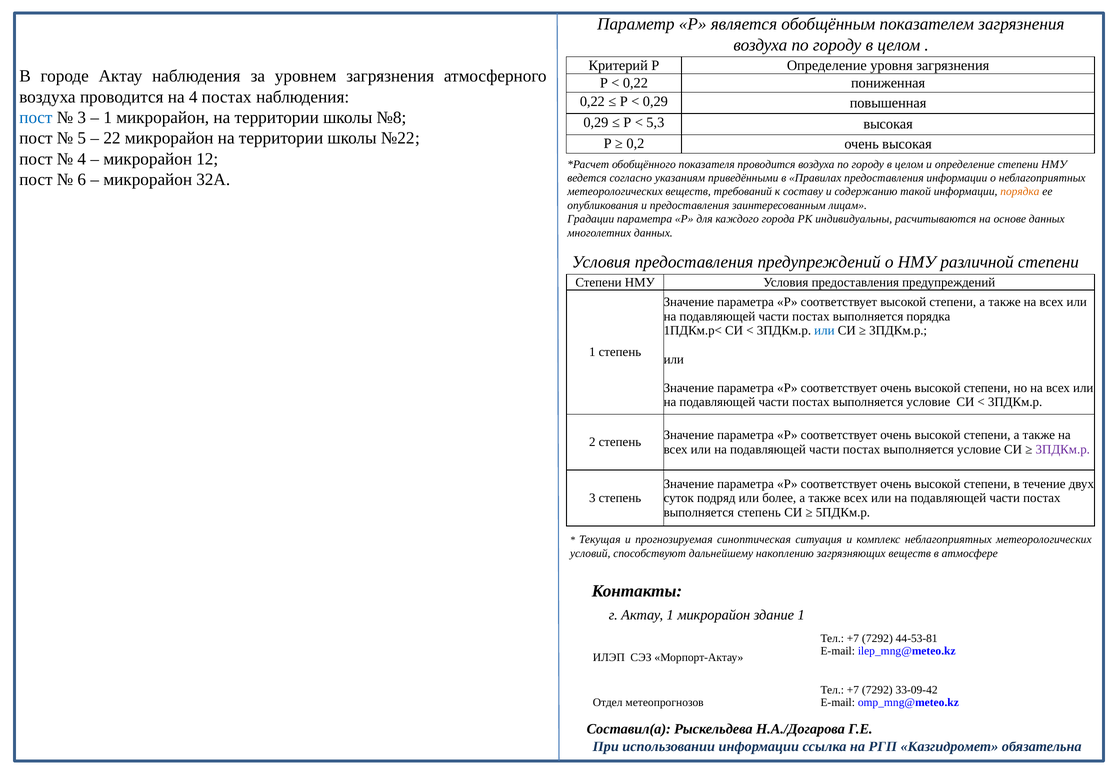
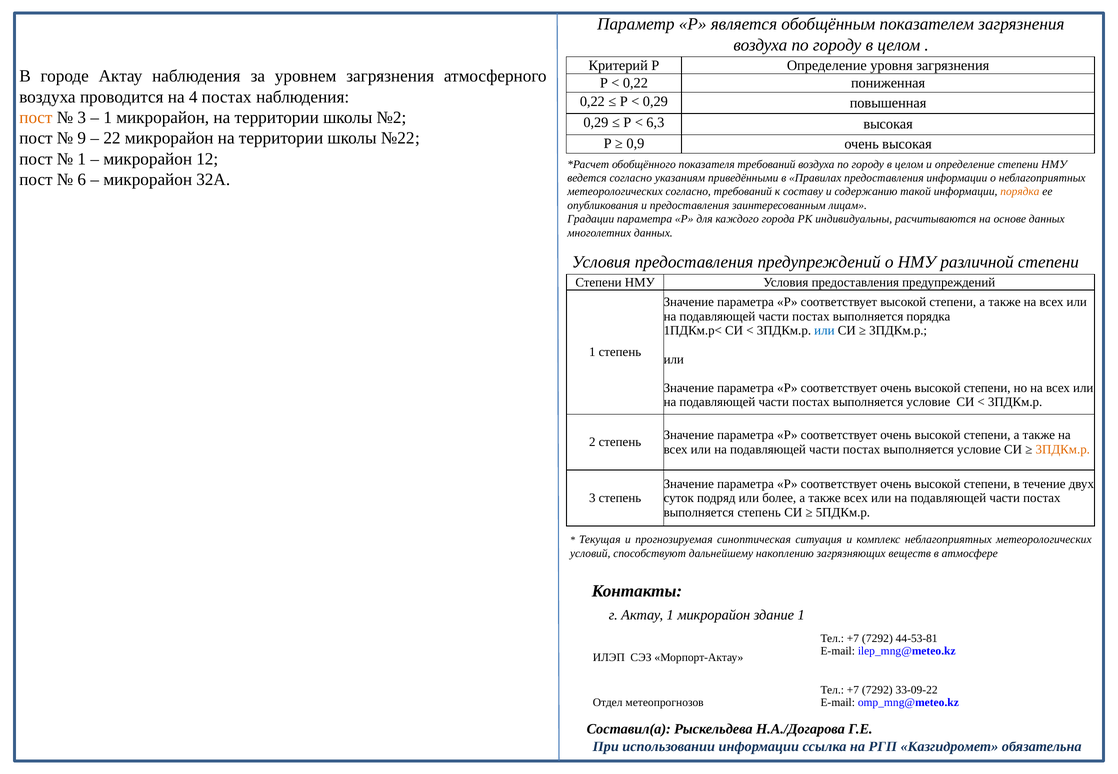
пост at (36, 118) colour: blue -> orange
№8: №8 -> №2
5,3: 5,3 -> 6,3
5: 5 -> 9
0,2: 0,2 -> 0,9
4 at (82, 159): 4 -> 1
показателя проводится: проводится -> требований
метеорологических веществ: веществ -> согласно
3ПДКм.р at (1063, 449) colour: purple -> orange
33-09-42: 33-09-42 -> 33-09-22
